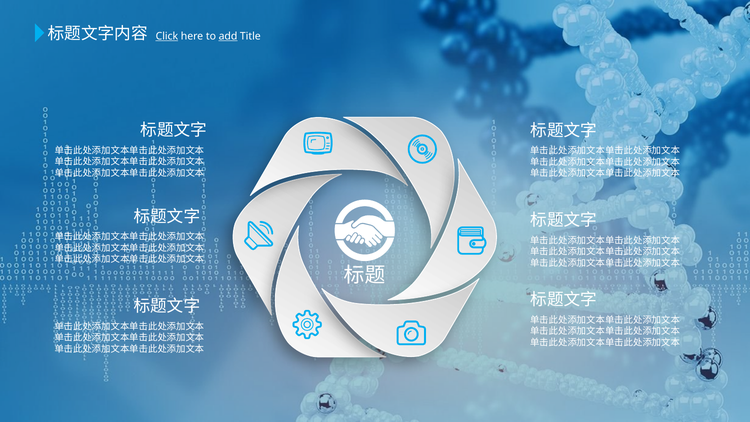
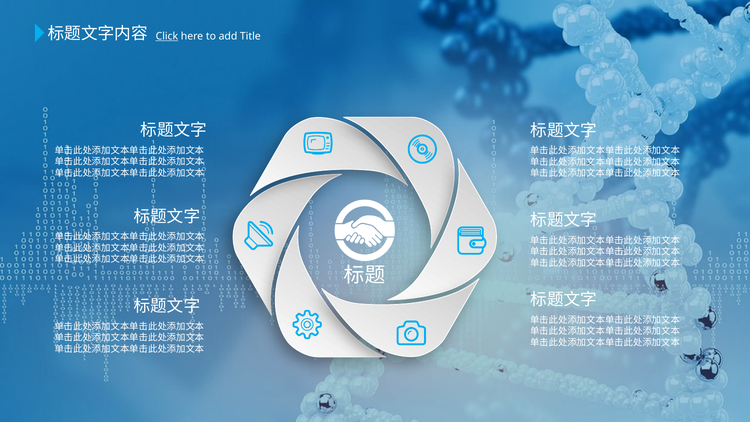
add underline: present -> none
